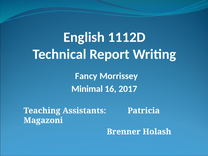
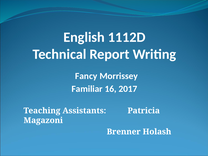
Minimal: Minimal -> Familiar
